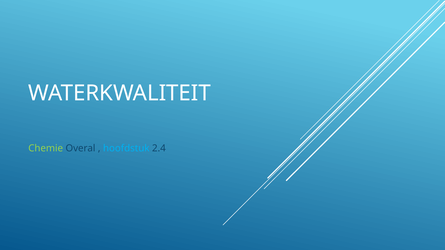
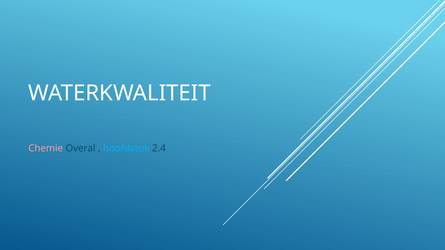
Chemie colour: light green -> pink
